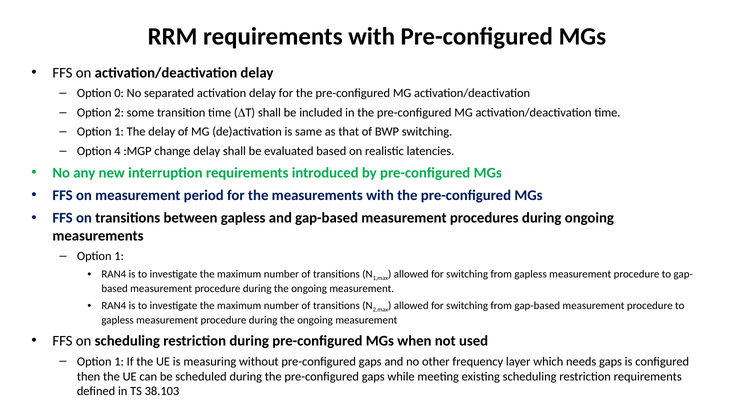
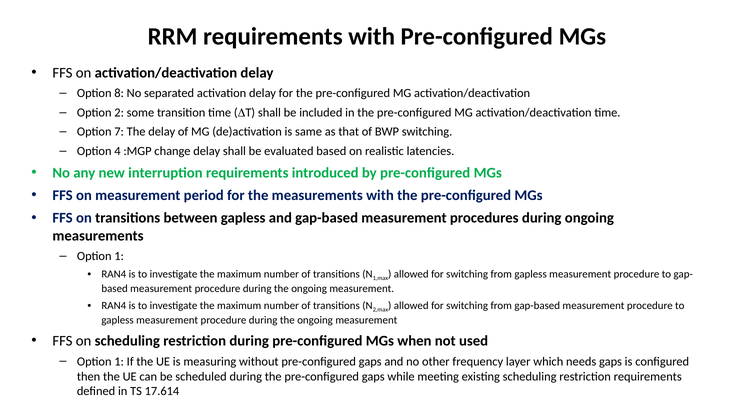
0: 0 -> 8
1 at (119, 132): 1 -> 7
38.103: 38.103 -> 17.614
